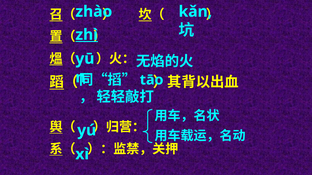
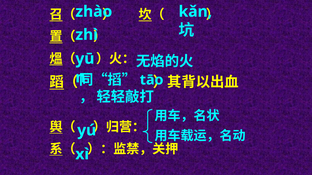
zhì underline: present -> none
